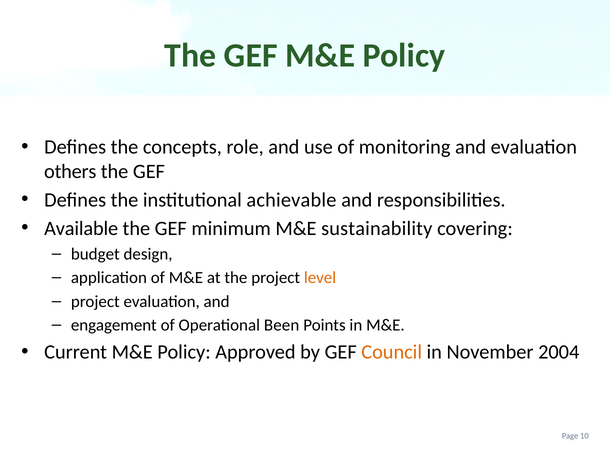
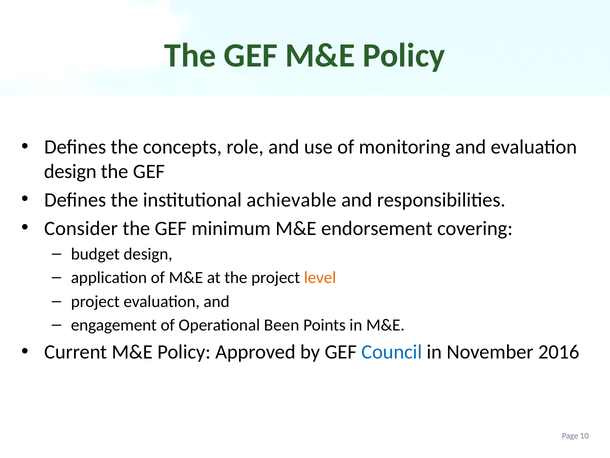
others at (70, 171): others -> design
Available: Available -> Consider
sustainability: sustainability -> endorsement
Council colour: orange -> blue
2004: 2004 -> 2016
